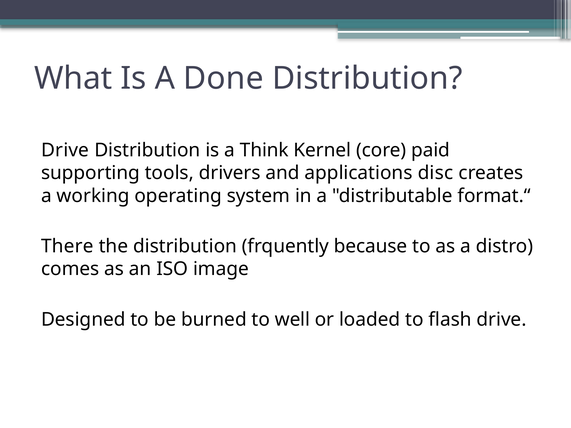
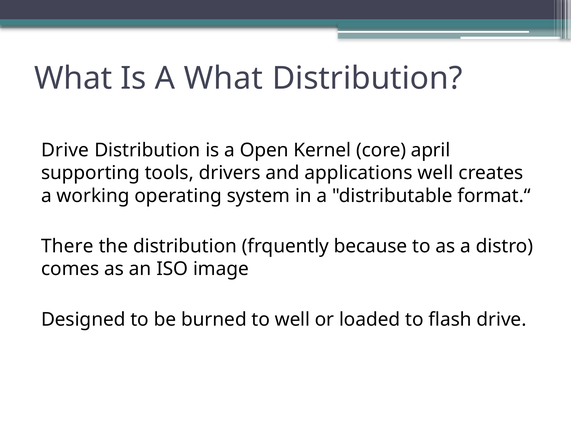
A Done: Done -> What
Think: Think -> Open
paid: paid -> april
applications disc: disc -> well
